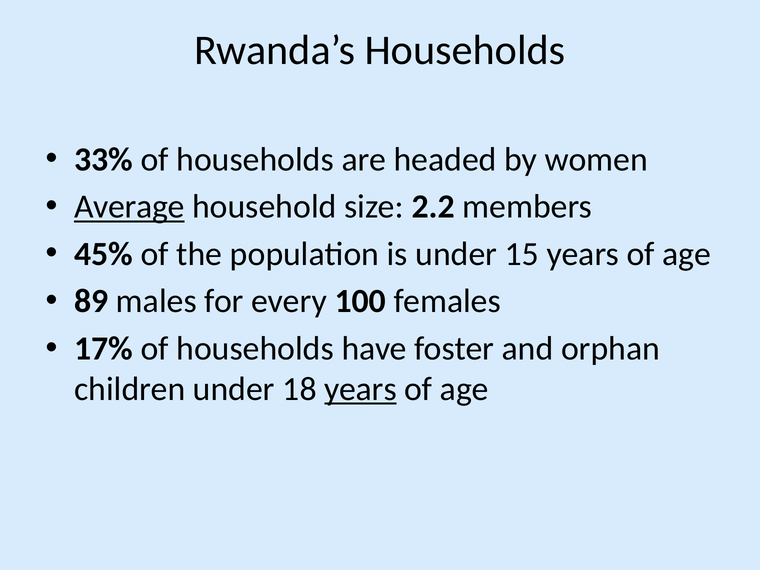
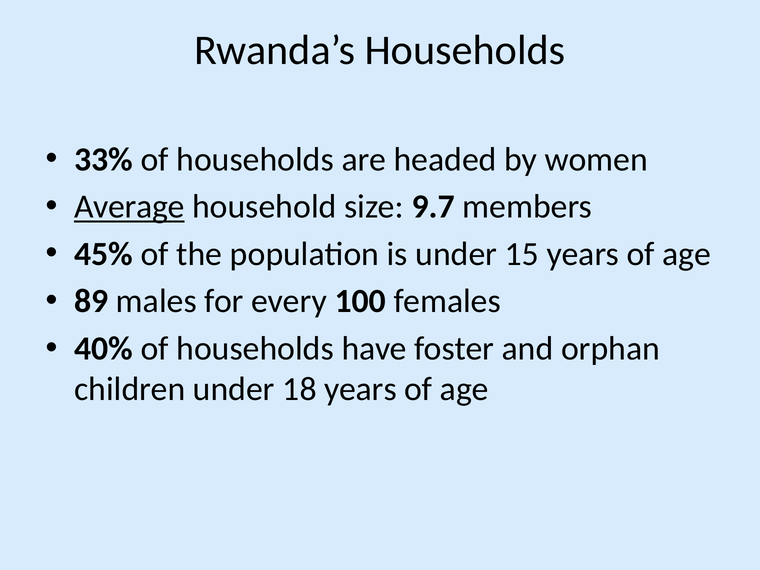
2.2: 2.2 -> 9.7
17%: 17% -> 40%
years at (361, 389) underline: present -> none
